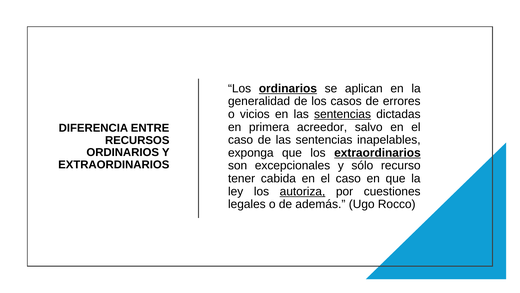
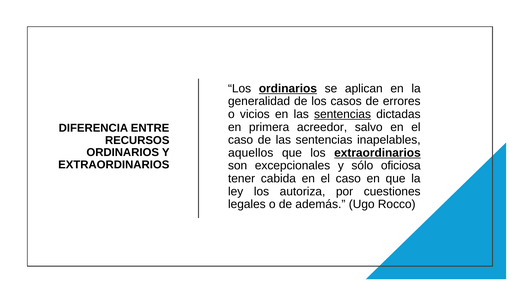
exponga: exponga -> aquellos
recurso: recurso -> oficiosa
autoriza underline: present -> none
